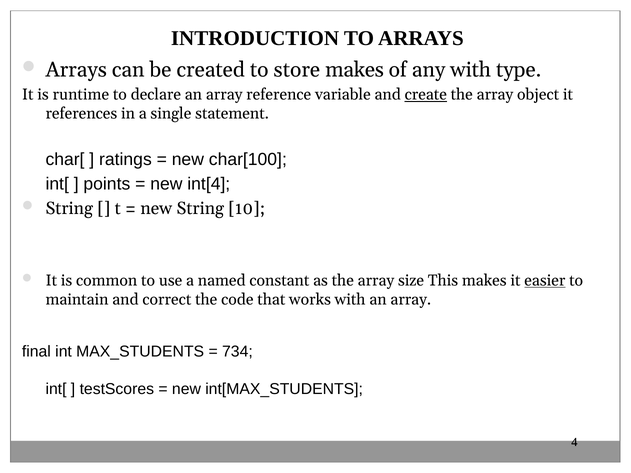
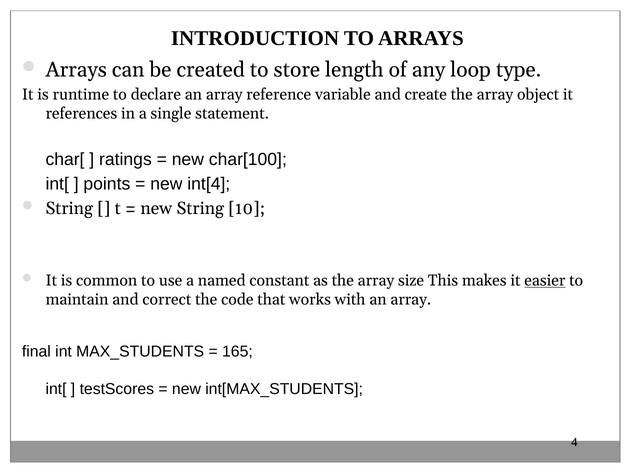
store makes: makes -> length
any with: with -> loop
create underline: present -> none
734: 734 -> 165
